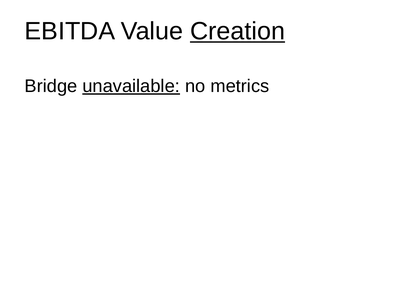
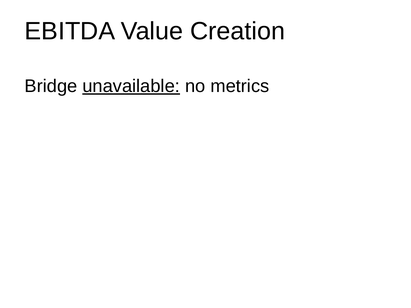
Creation underline: present -> none
